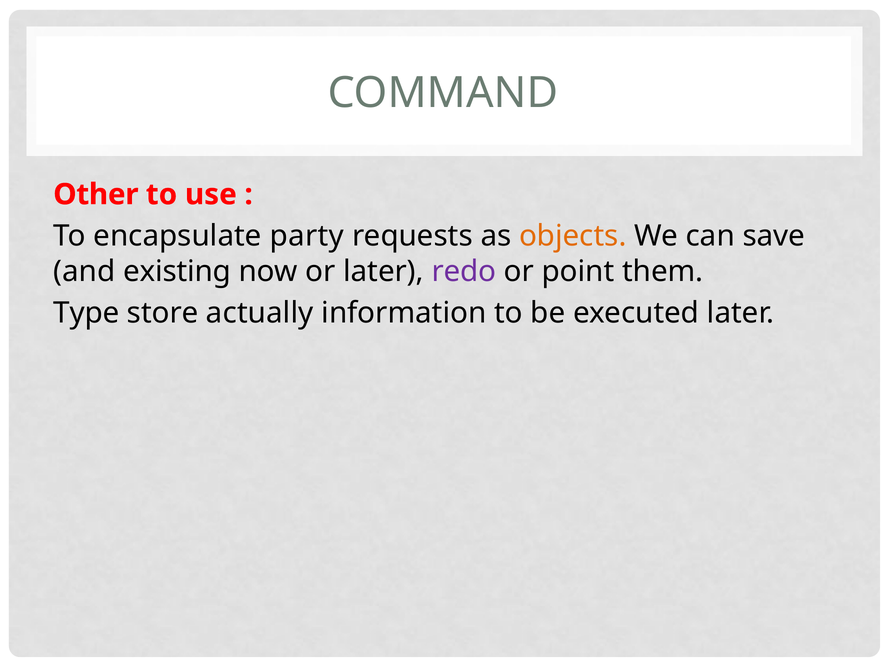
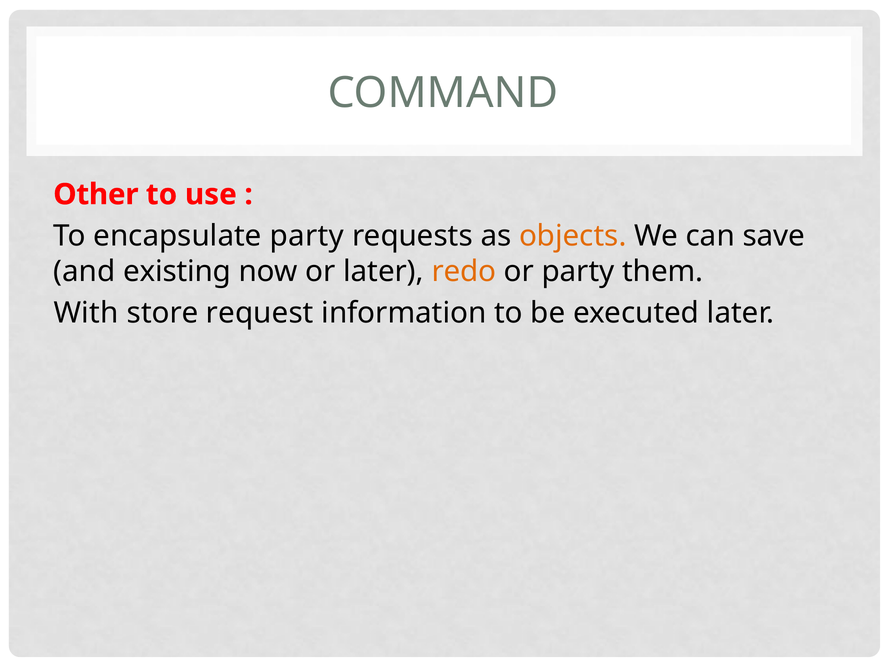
redo colour: purple -> orange
or point: point -> party
Type: Type -> With
actually: actually -> request
